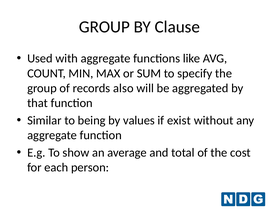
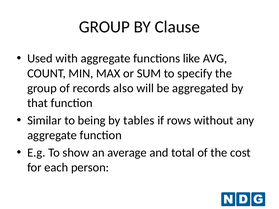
values: values -> tables
exist: exist -> rows
